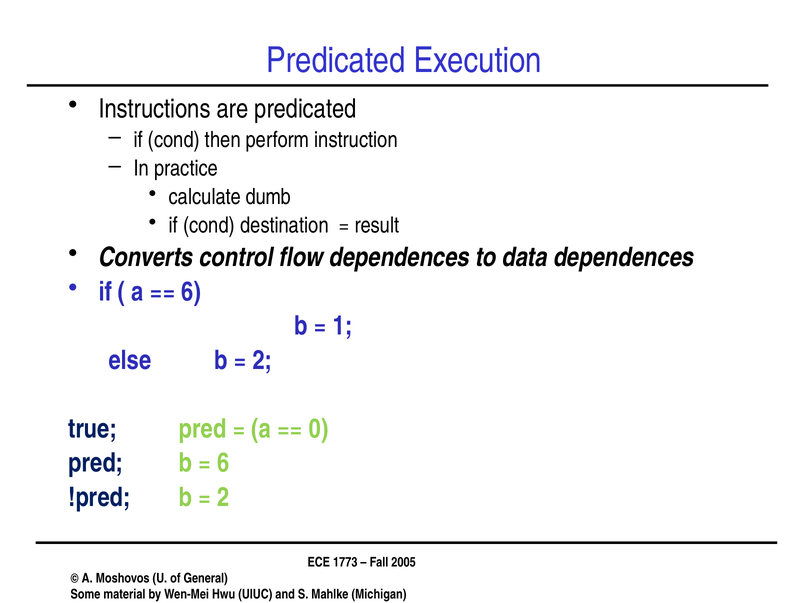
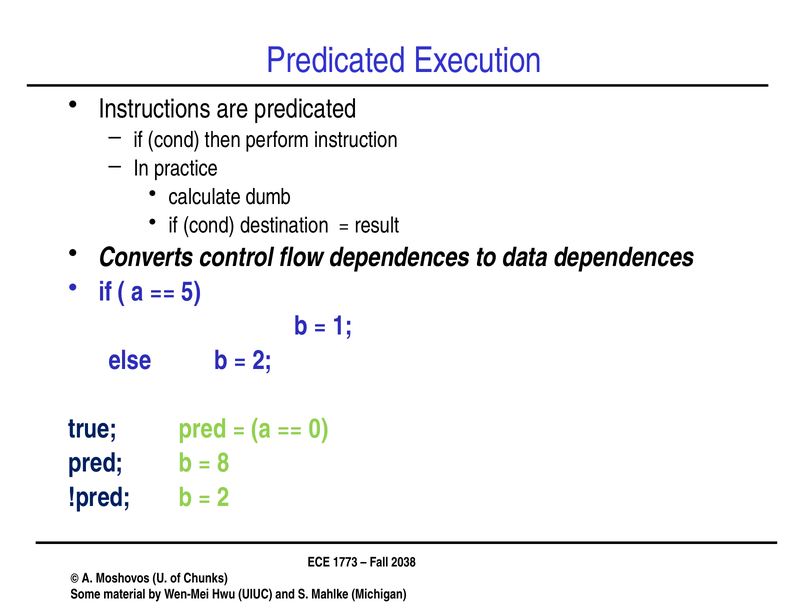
6 at (191, 292): 6 -> 5
6 at (223, 463): 6 -> 8
2005: 2005 -> 2038
General: General -> Chunks
